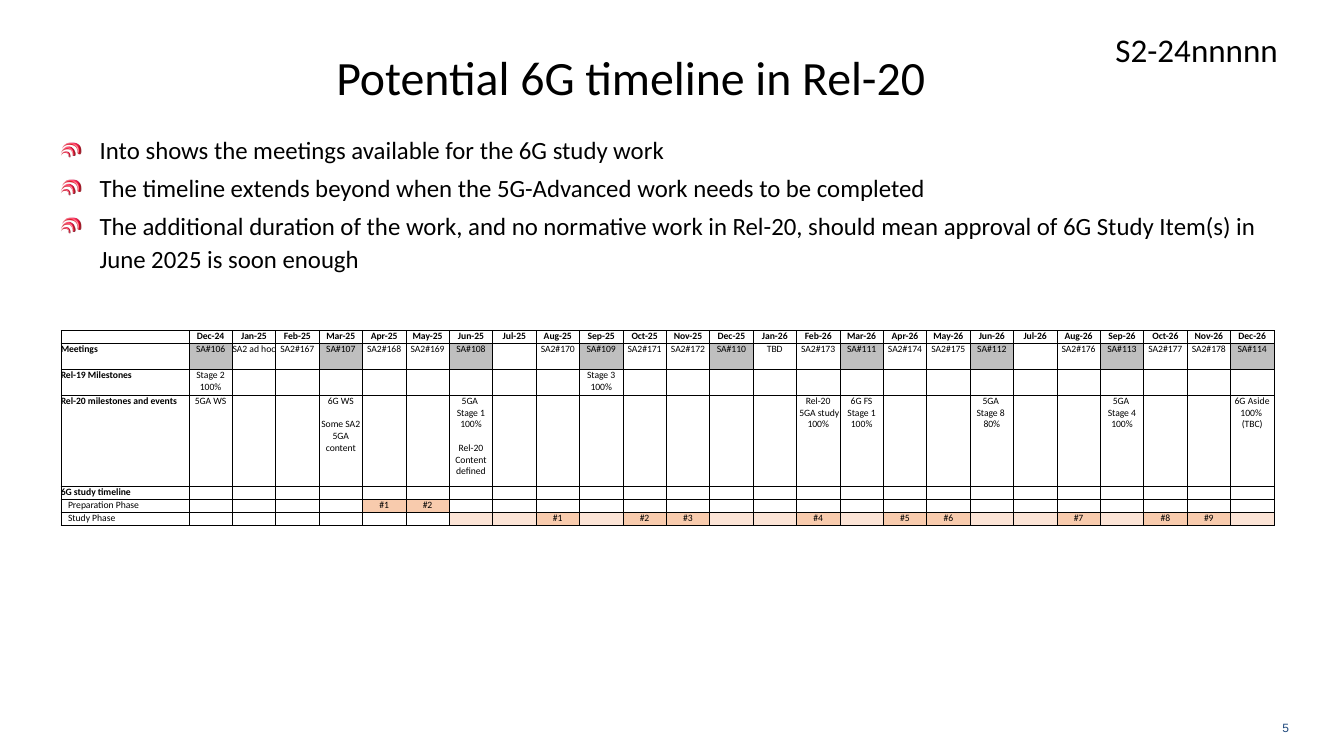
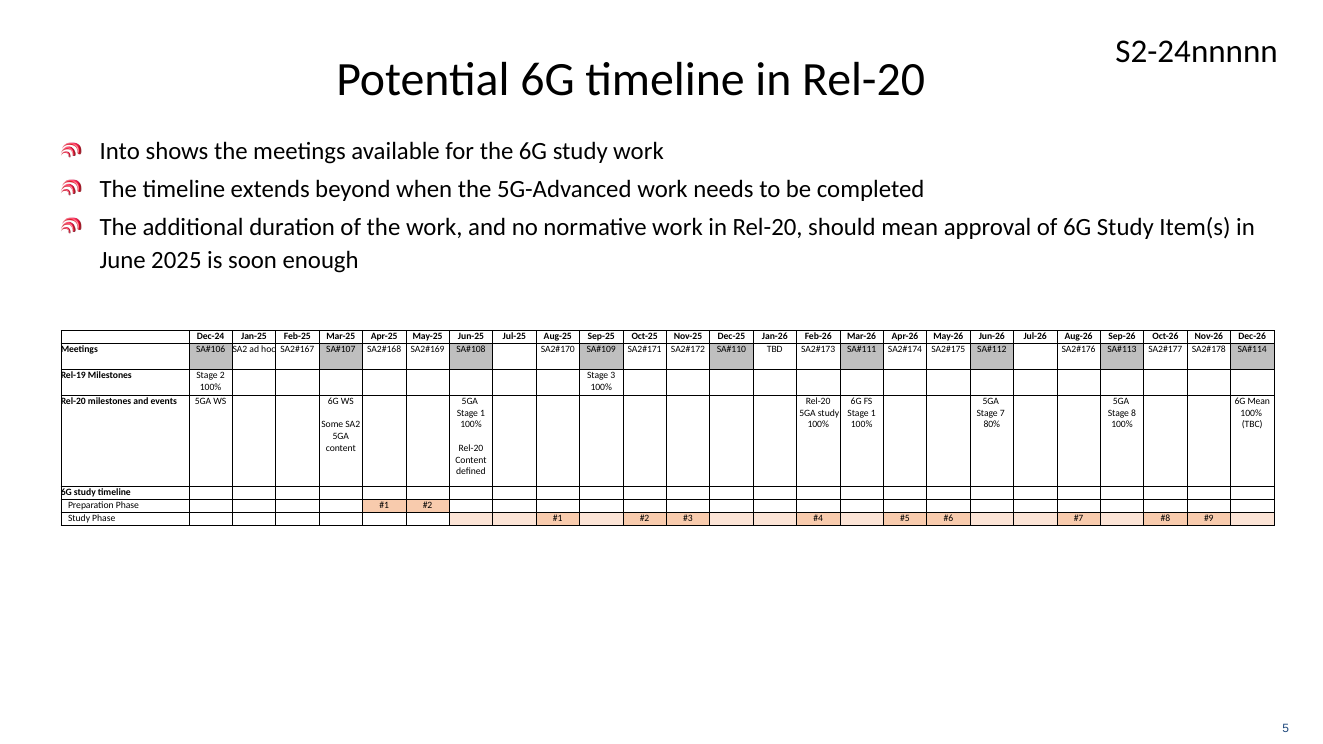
6G Aside: Aside -> Mean
8: 8 -> 7
4: 4 -> 8
